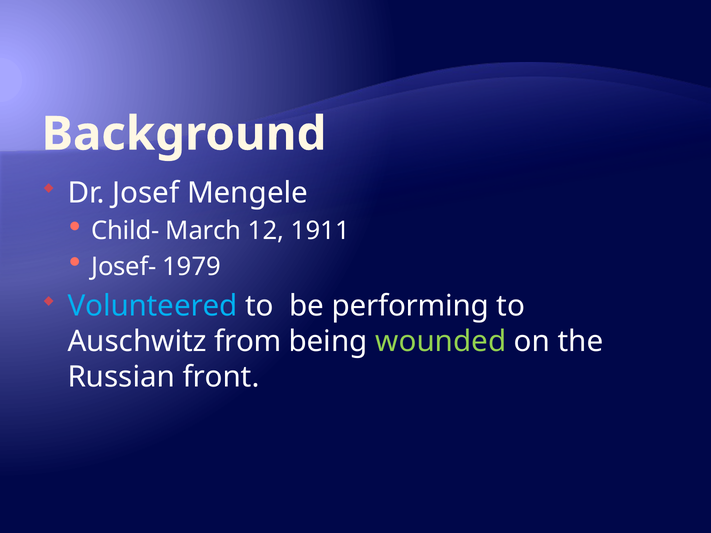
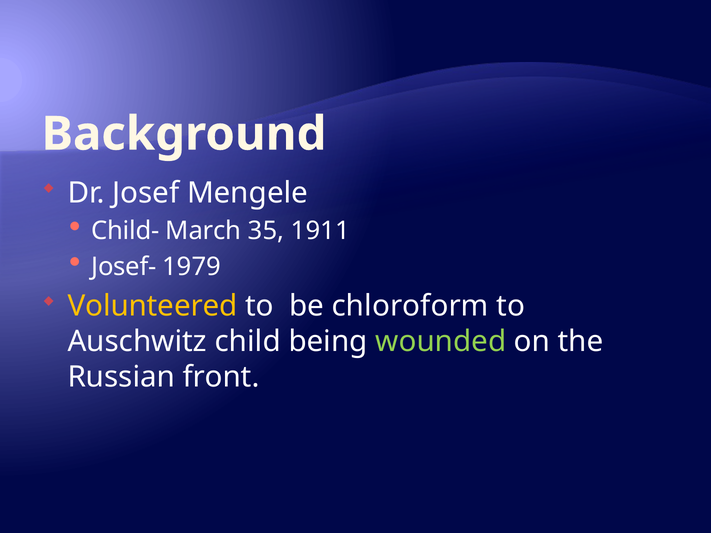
12: 12 -> 35
Volunteered colour: light blue -> yellow
performing: performing -> chloroform
from: from -> child
